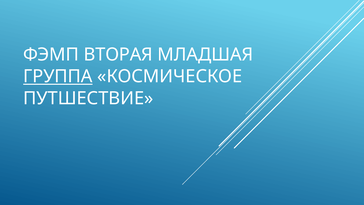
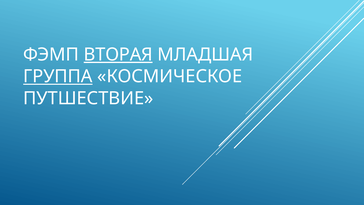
ВТОРАЯ underline: none -> present
